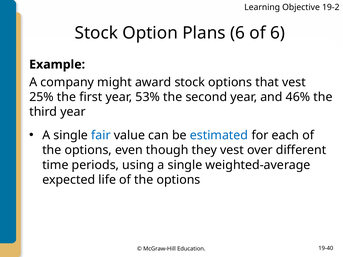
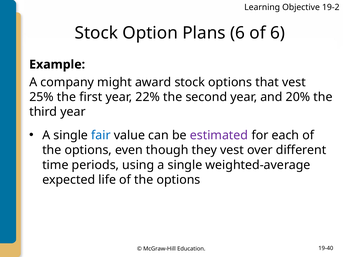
53%: 53% -> 22%
46%: 46% -> 20%
estimated colour: blue -> purple
